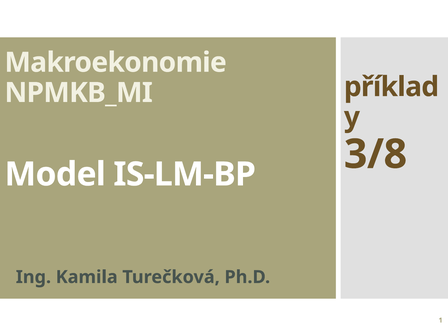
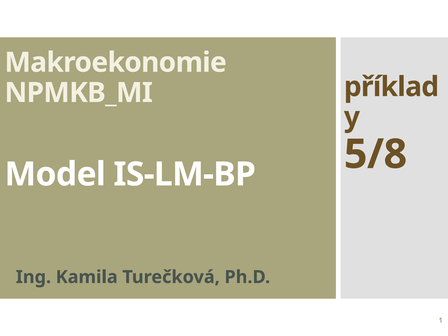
3/8: 3/8 -> 5/8
